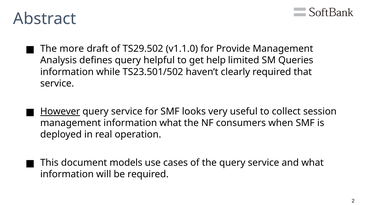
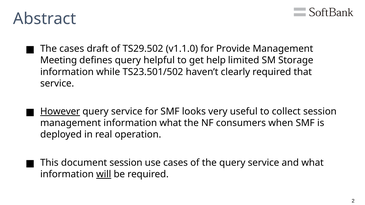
The more: more -> cases
Analysis: Analysis -> Meeting
Queries: Queries -> Storage
document models: models -> session
will underline: none -> present
